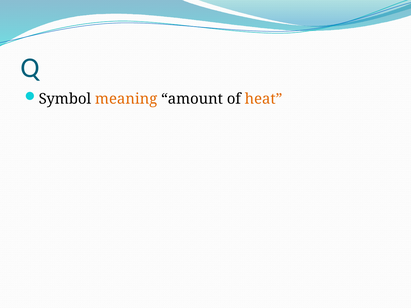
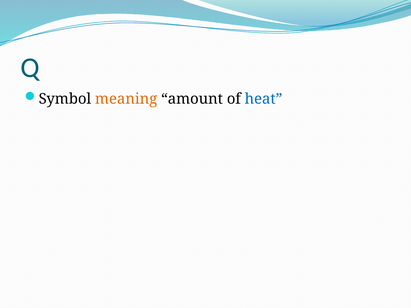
heat colour: orange -> blue
